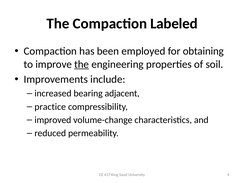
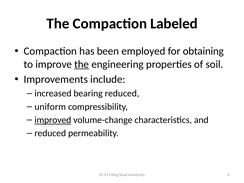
bearing adjacent: adjacent -> reduced
practice: practice -> uniform
improved underline: none -> present
